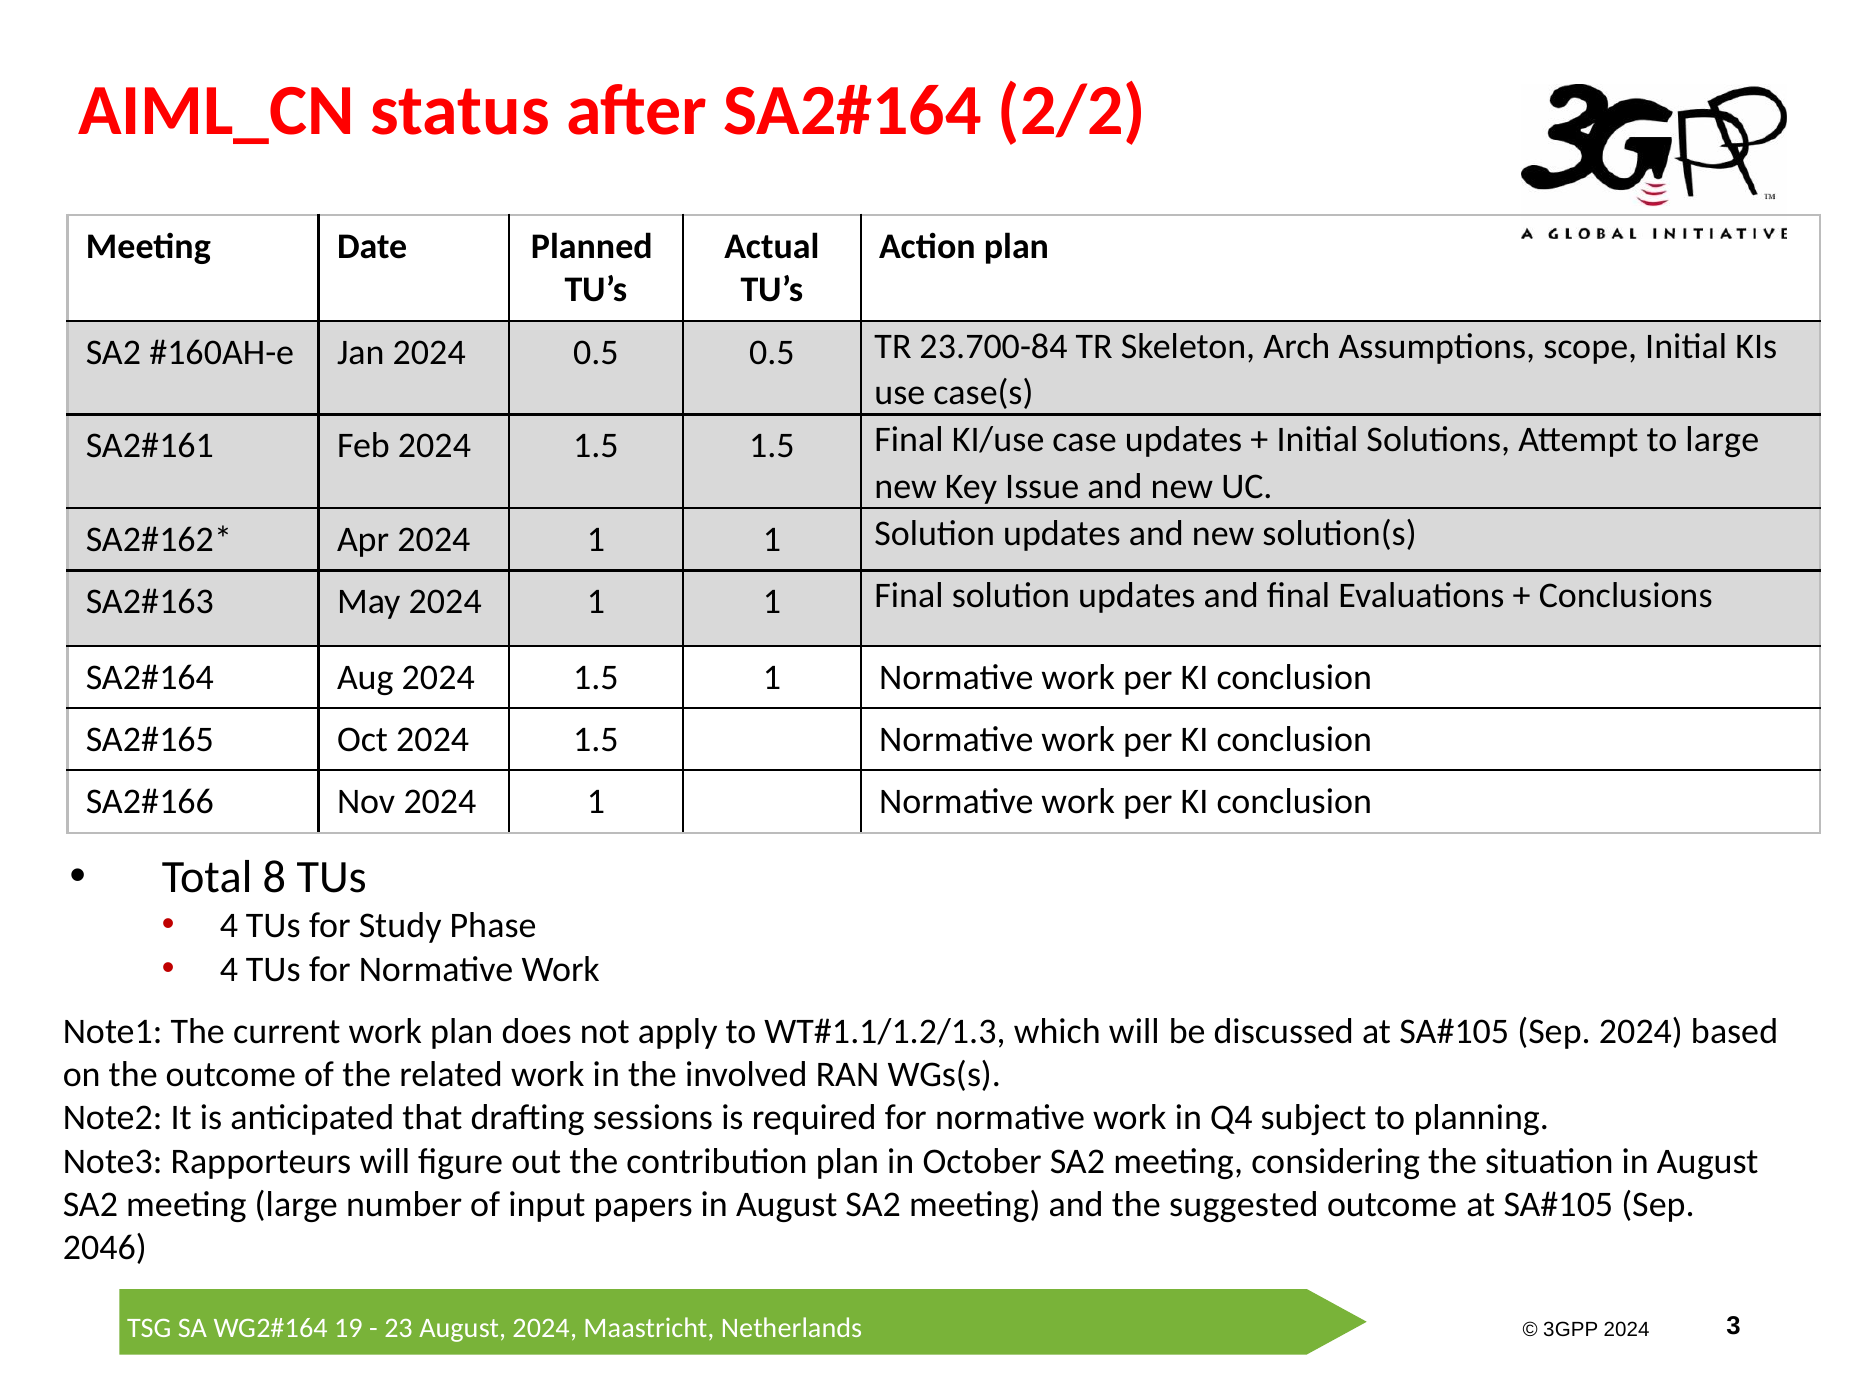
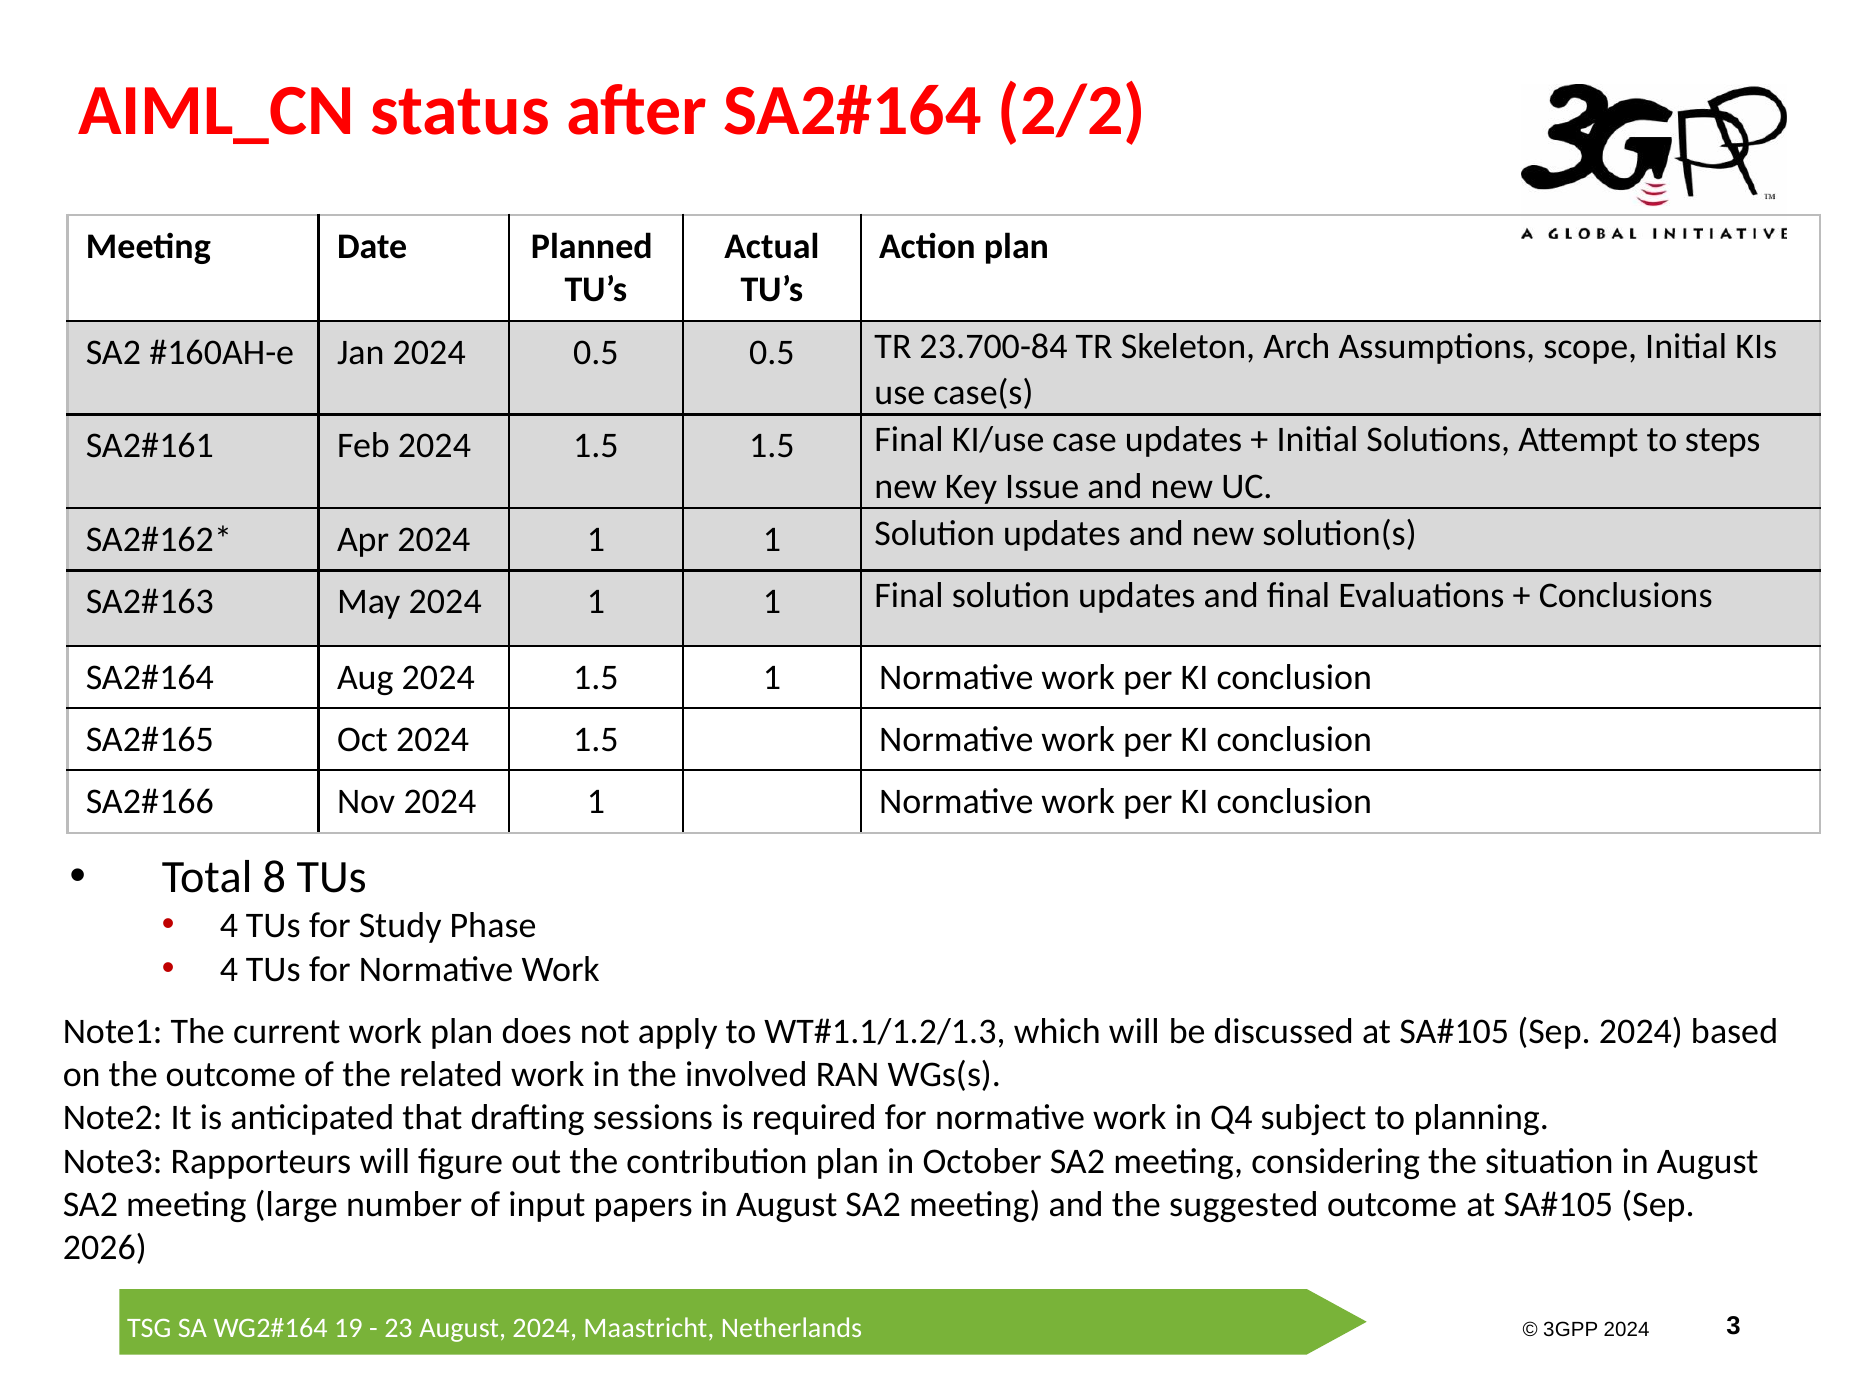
to large: large -> steps
2046: 2046 -> 2026
